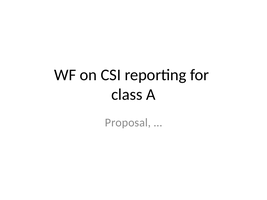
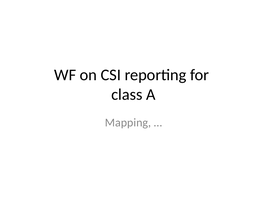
Proposal: Proposal -> Mapping
